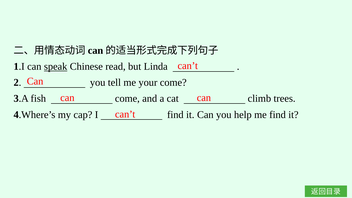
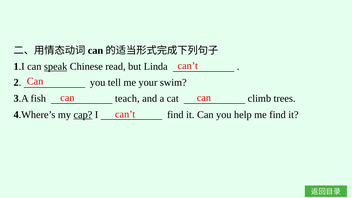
your come: come -> swim
fish come: come -> teach
cap underline: none -> present
